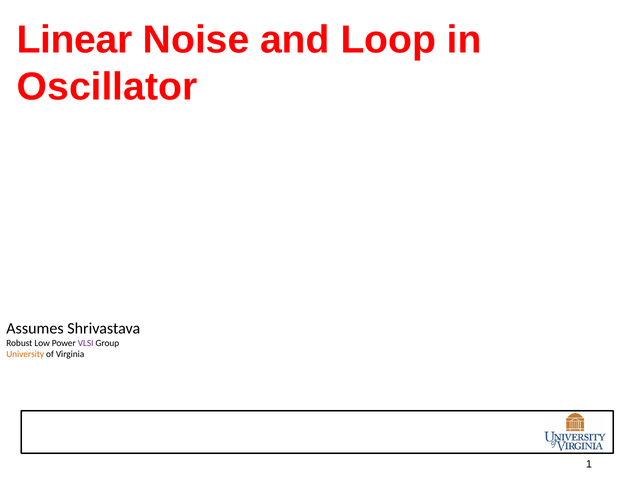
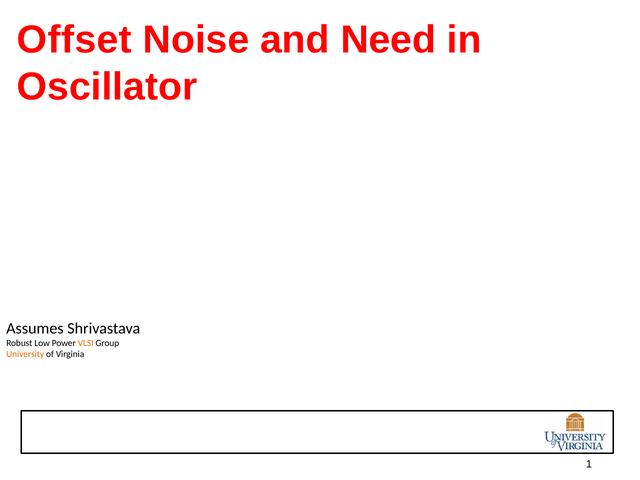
Linear: Linear -> Offset
Loop: Loop -> Need
VLSI colour: purple -> orange
